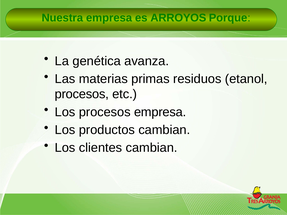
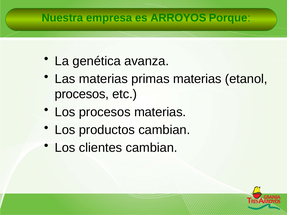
primas residuos: residuos -> materias
procesos empresa: empresa -> materias
